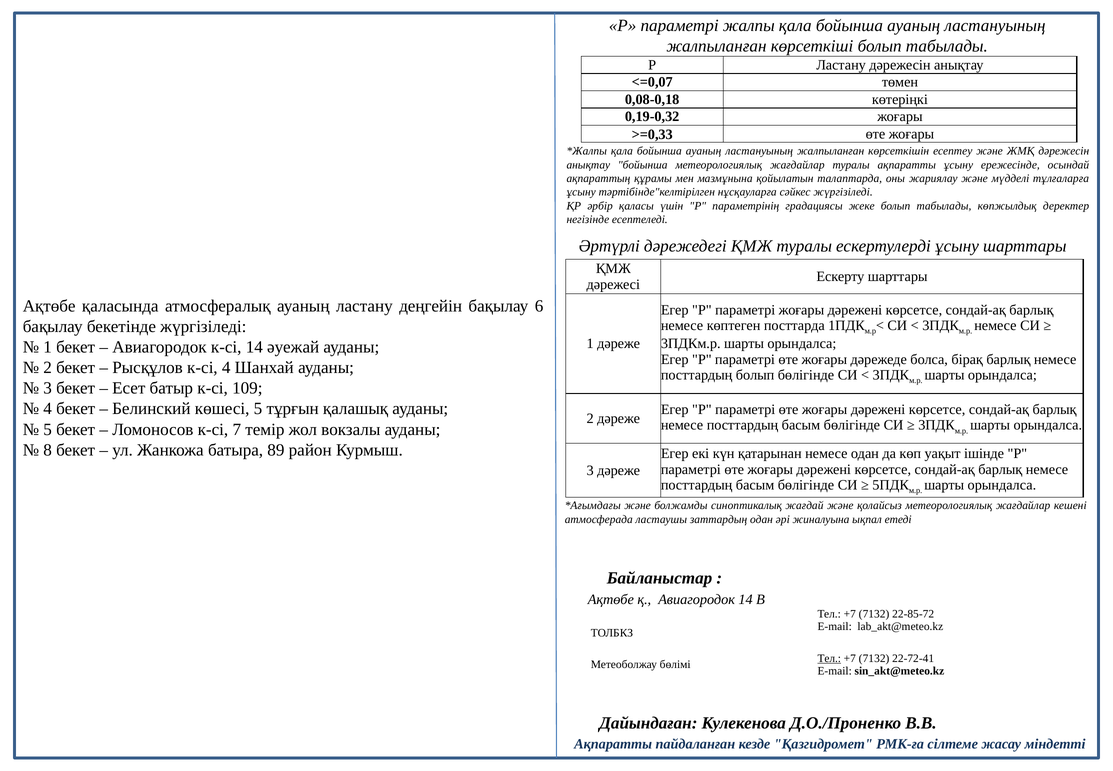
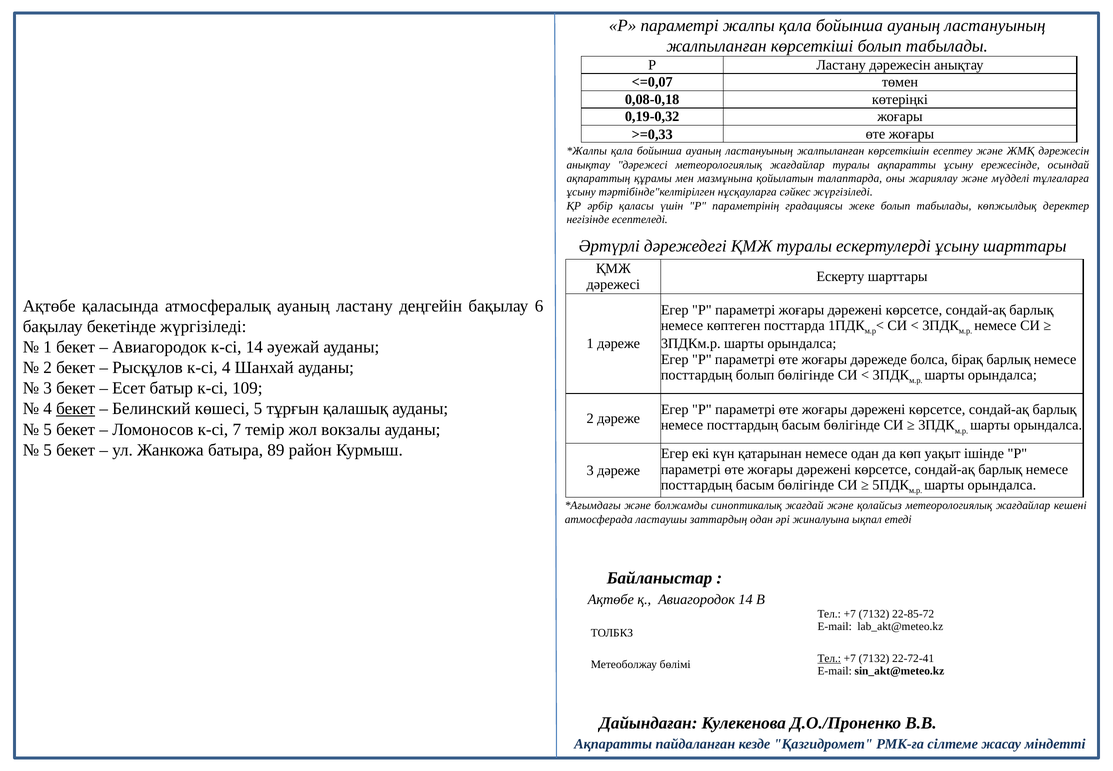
анықтау бойынша: бойынша -> дәрежесі
бекет at (76, 409) underline: none -> present
8 at (48, 450): 8 -> 5
